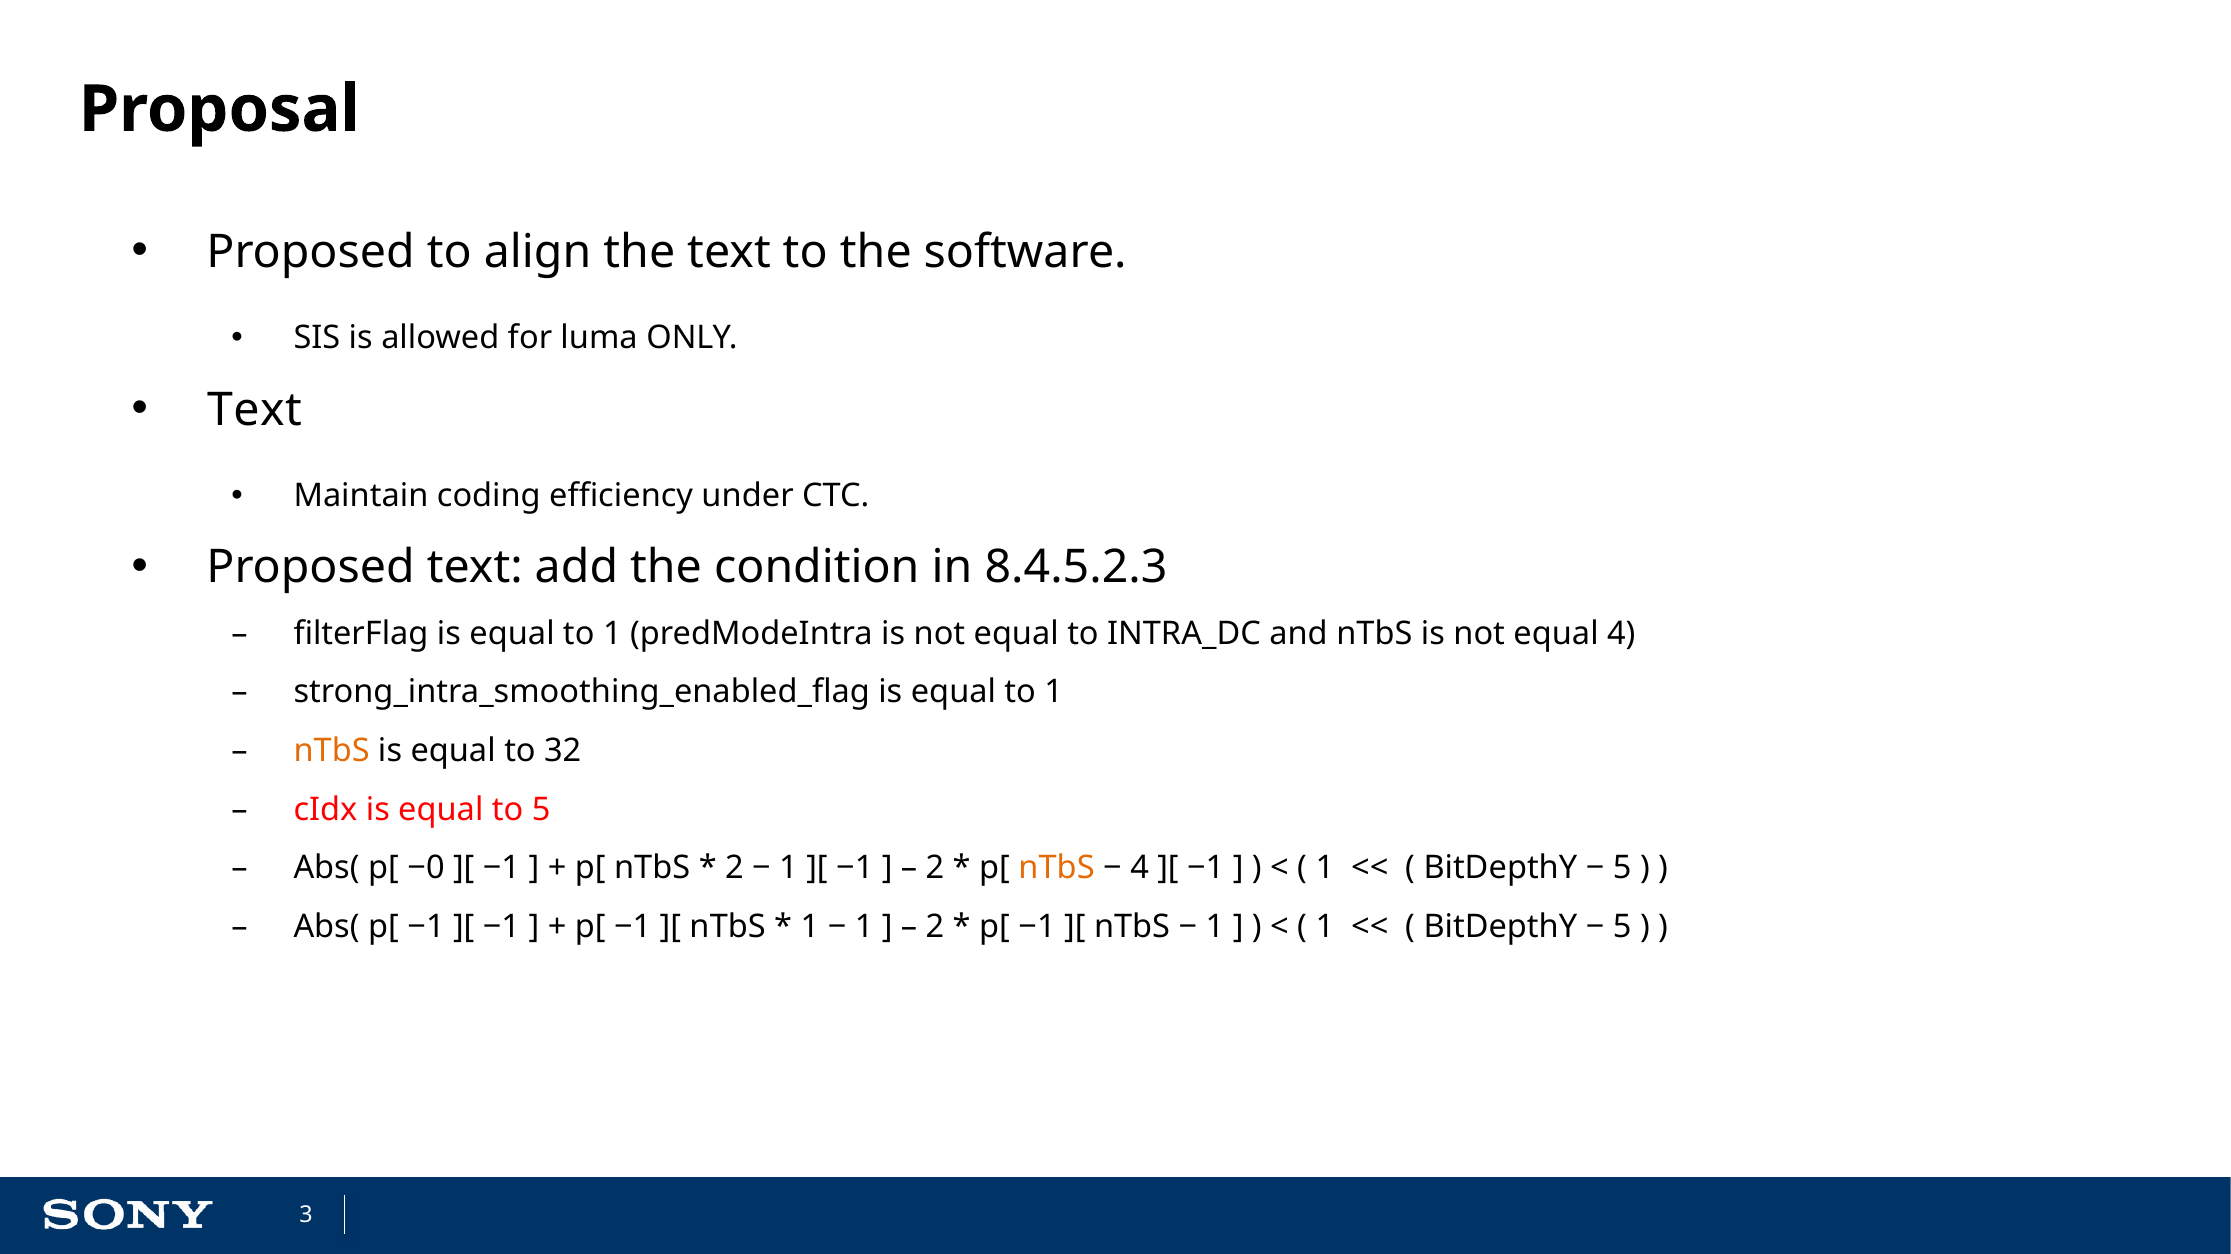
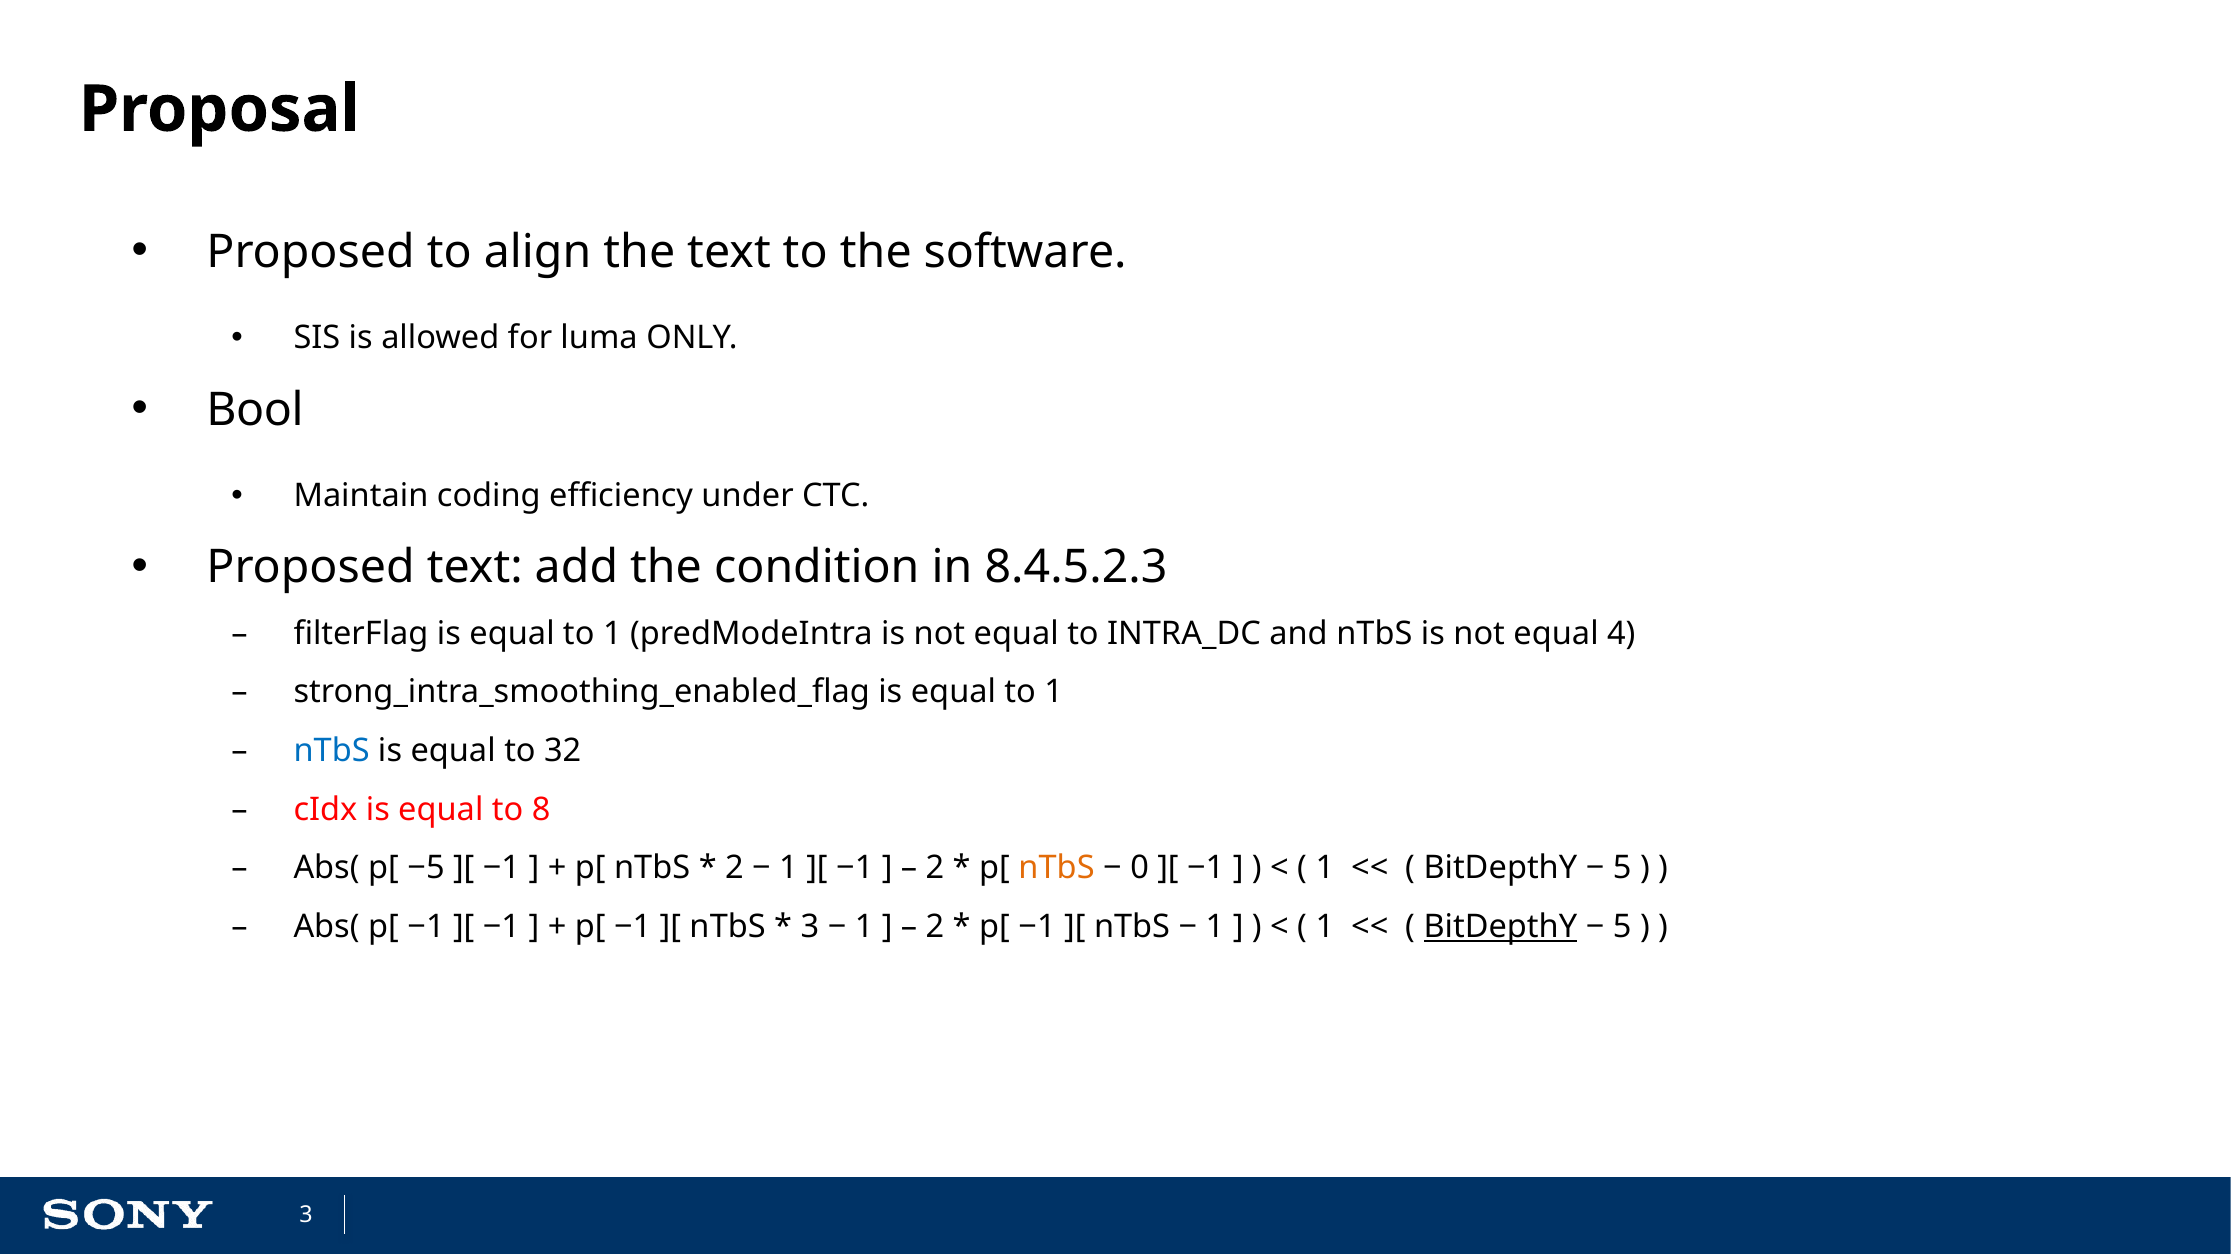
Text at (255, 410): Text -> Bool
nTbS at (332, 751) colour: orange -> blue
to 5: 5 -> 8
−0: −0 -> −5
4 at (1140, 868): 4 -> 0
1 at (810, 927): 1 -> 3
BitDepthY at (1500, 927) underline: none -> present
